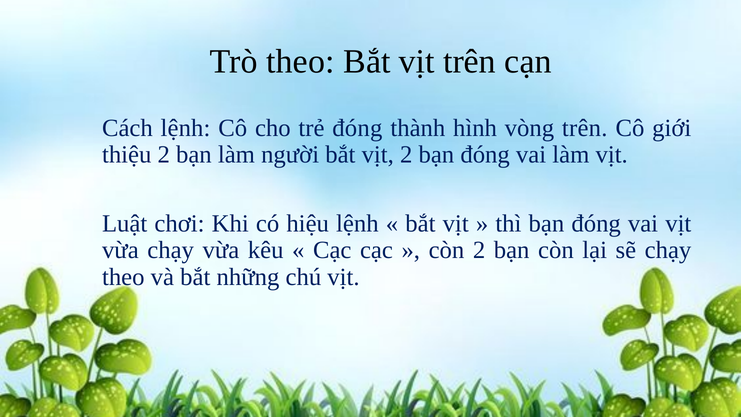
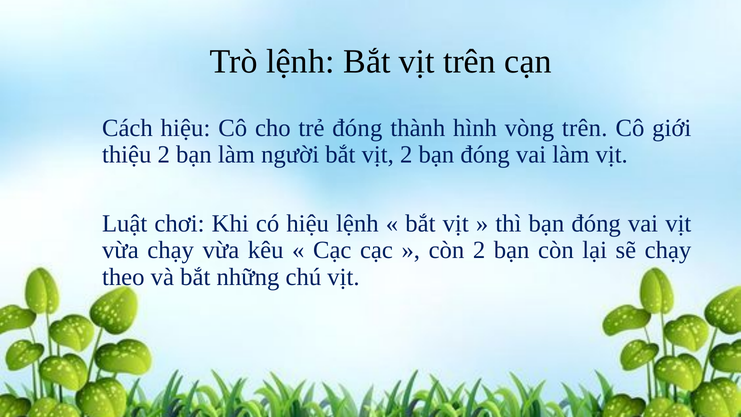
Trò theo: theo -> lệnh
Cách lệnh: lệnh -> hiệu
